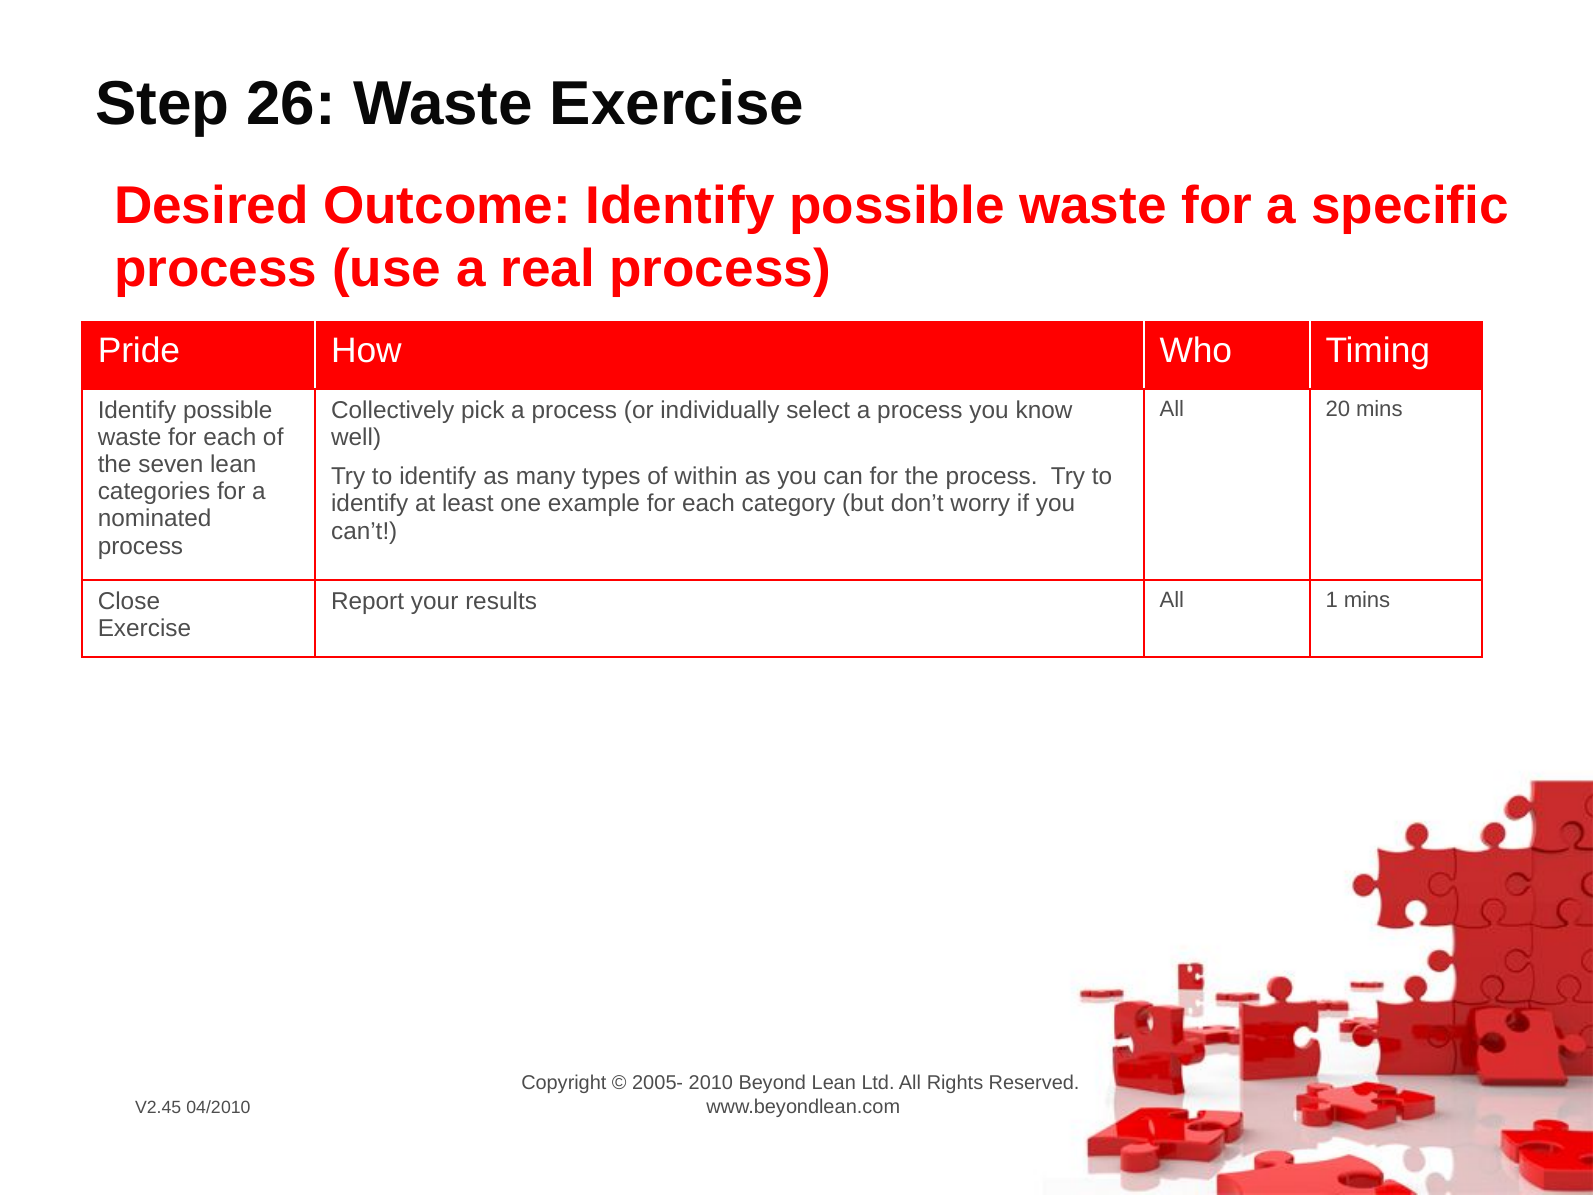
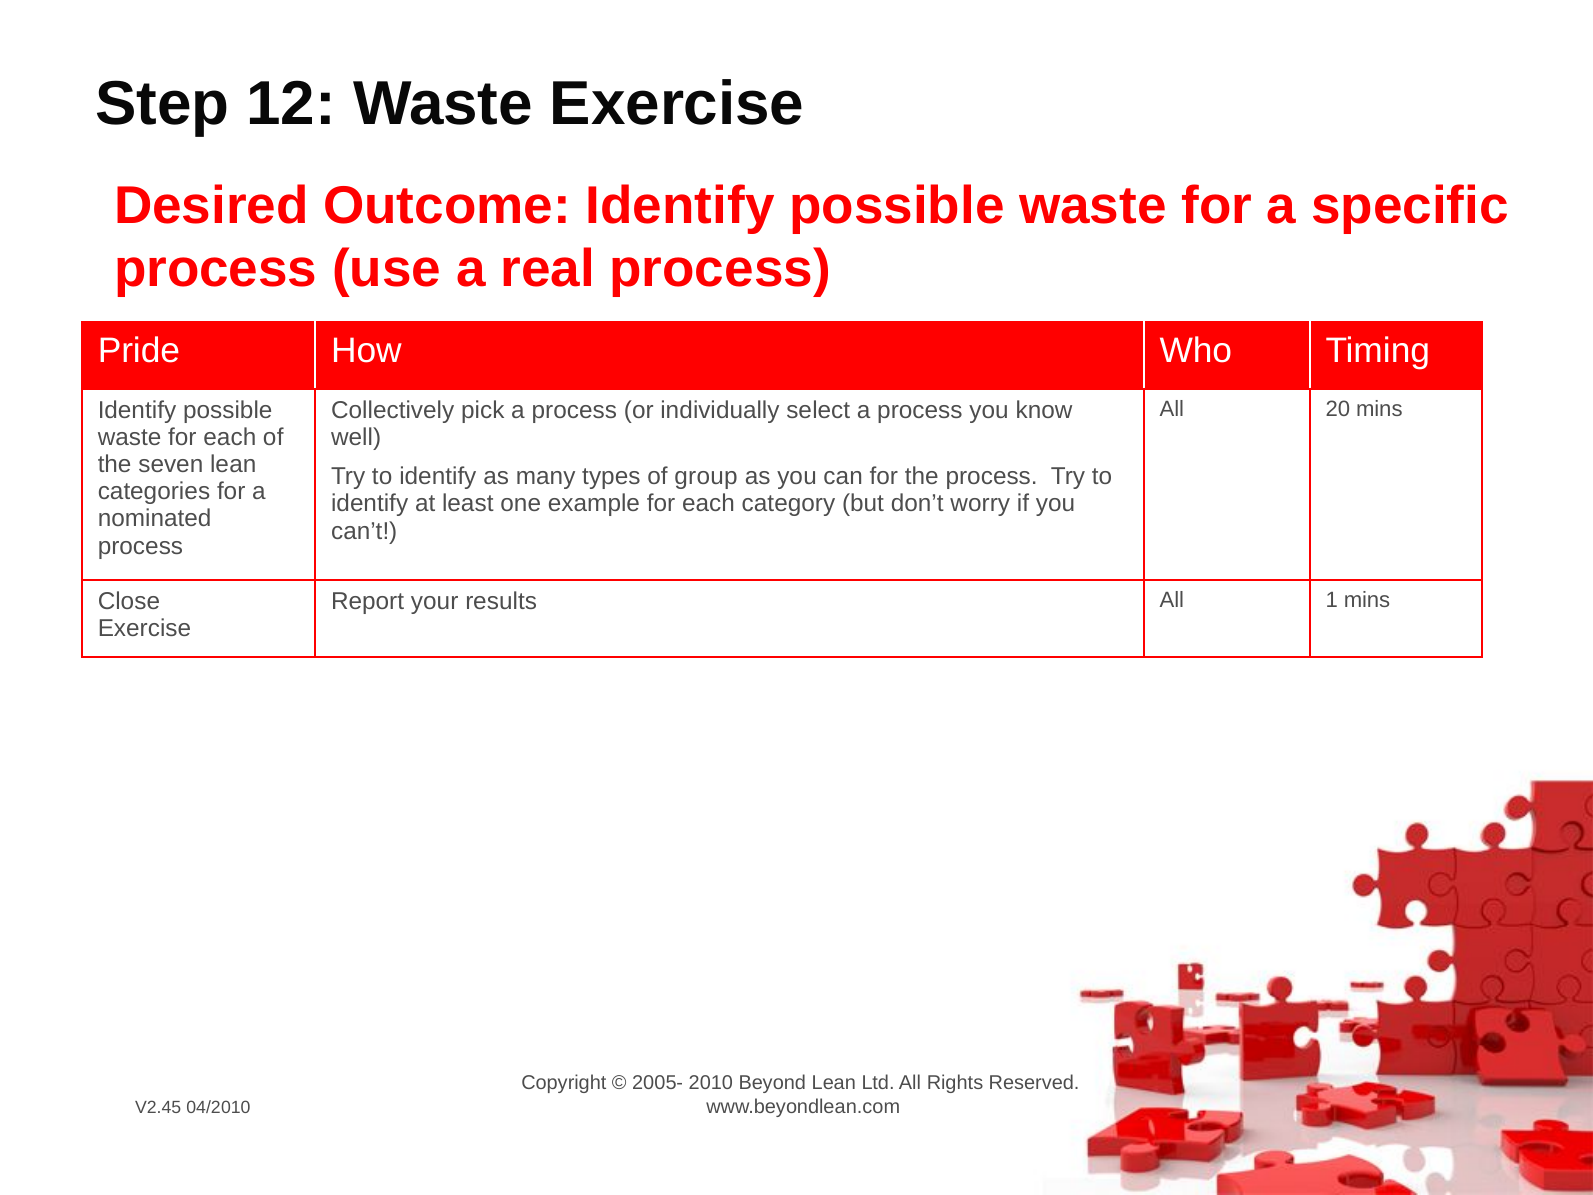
26: 26 -> 12
within: within -> group
